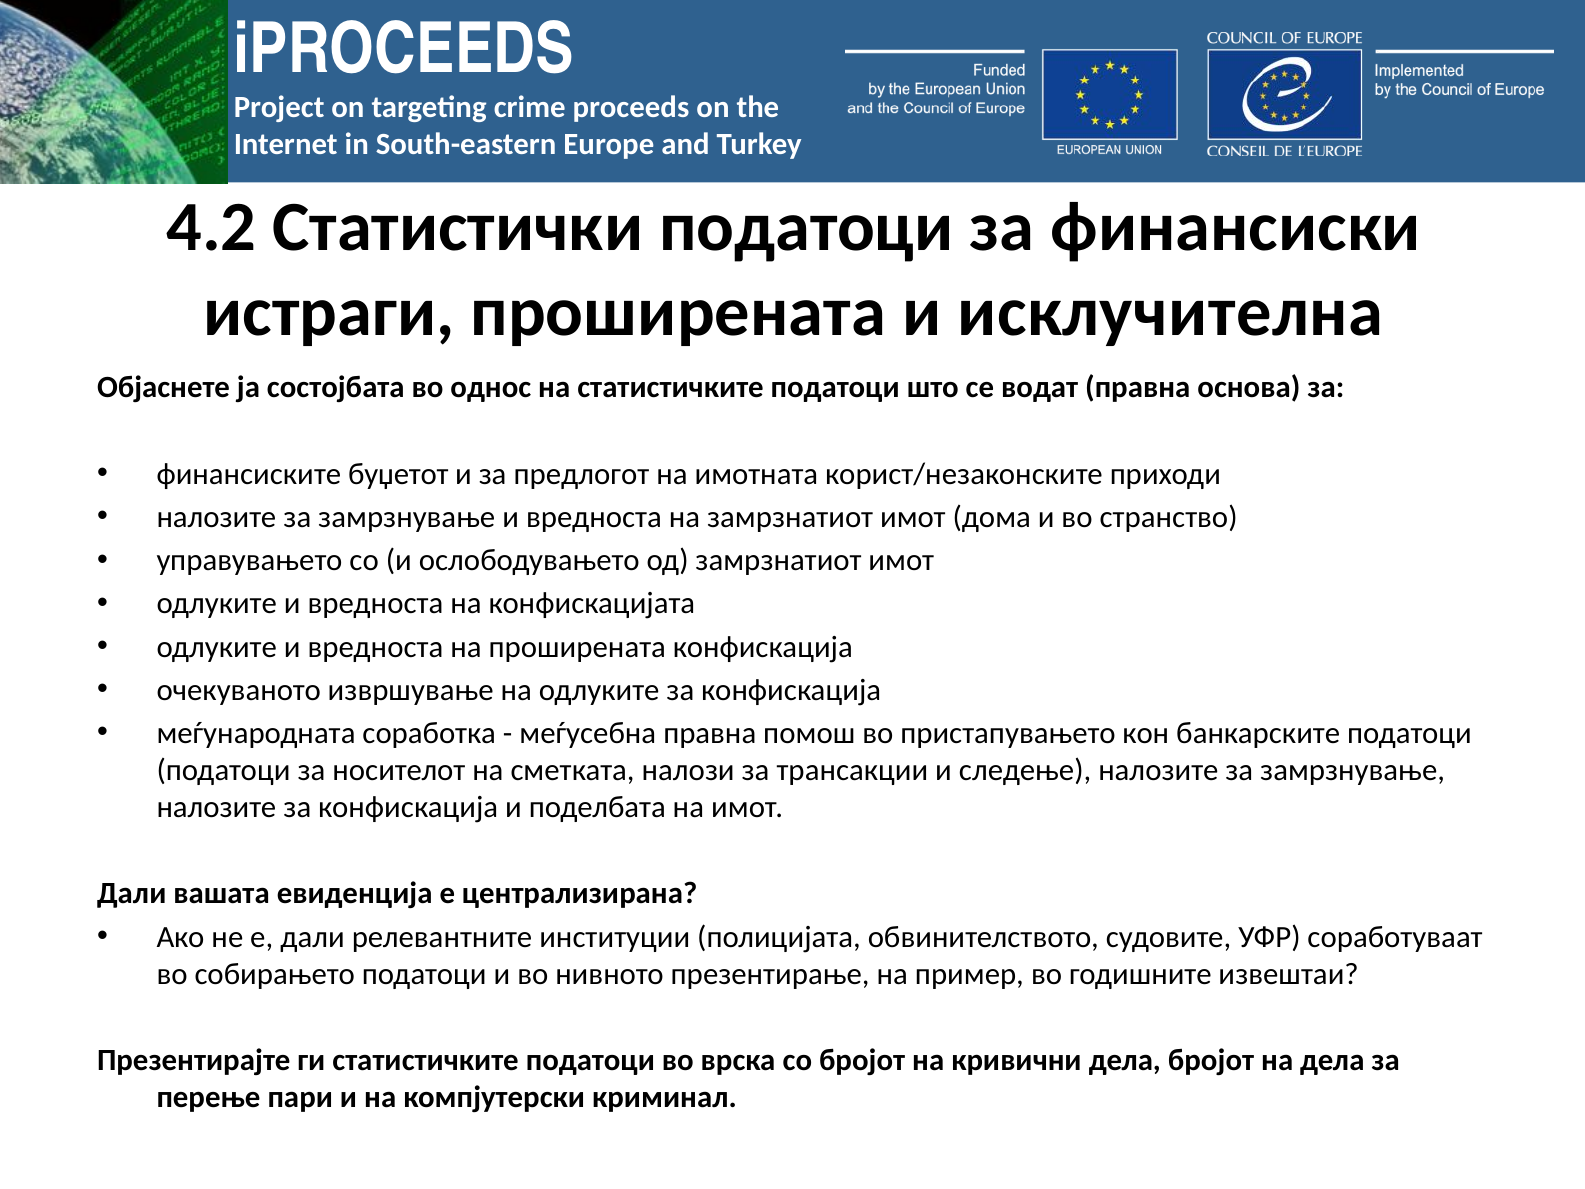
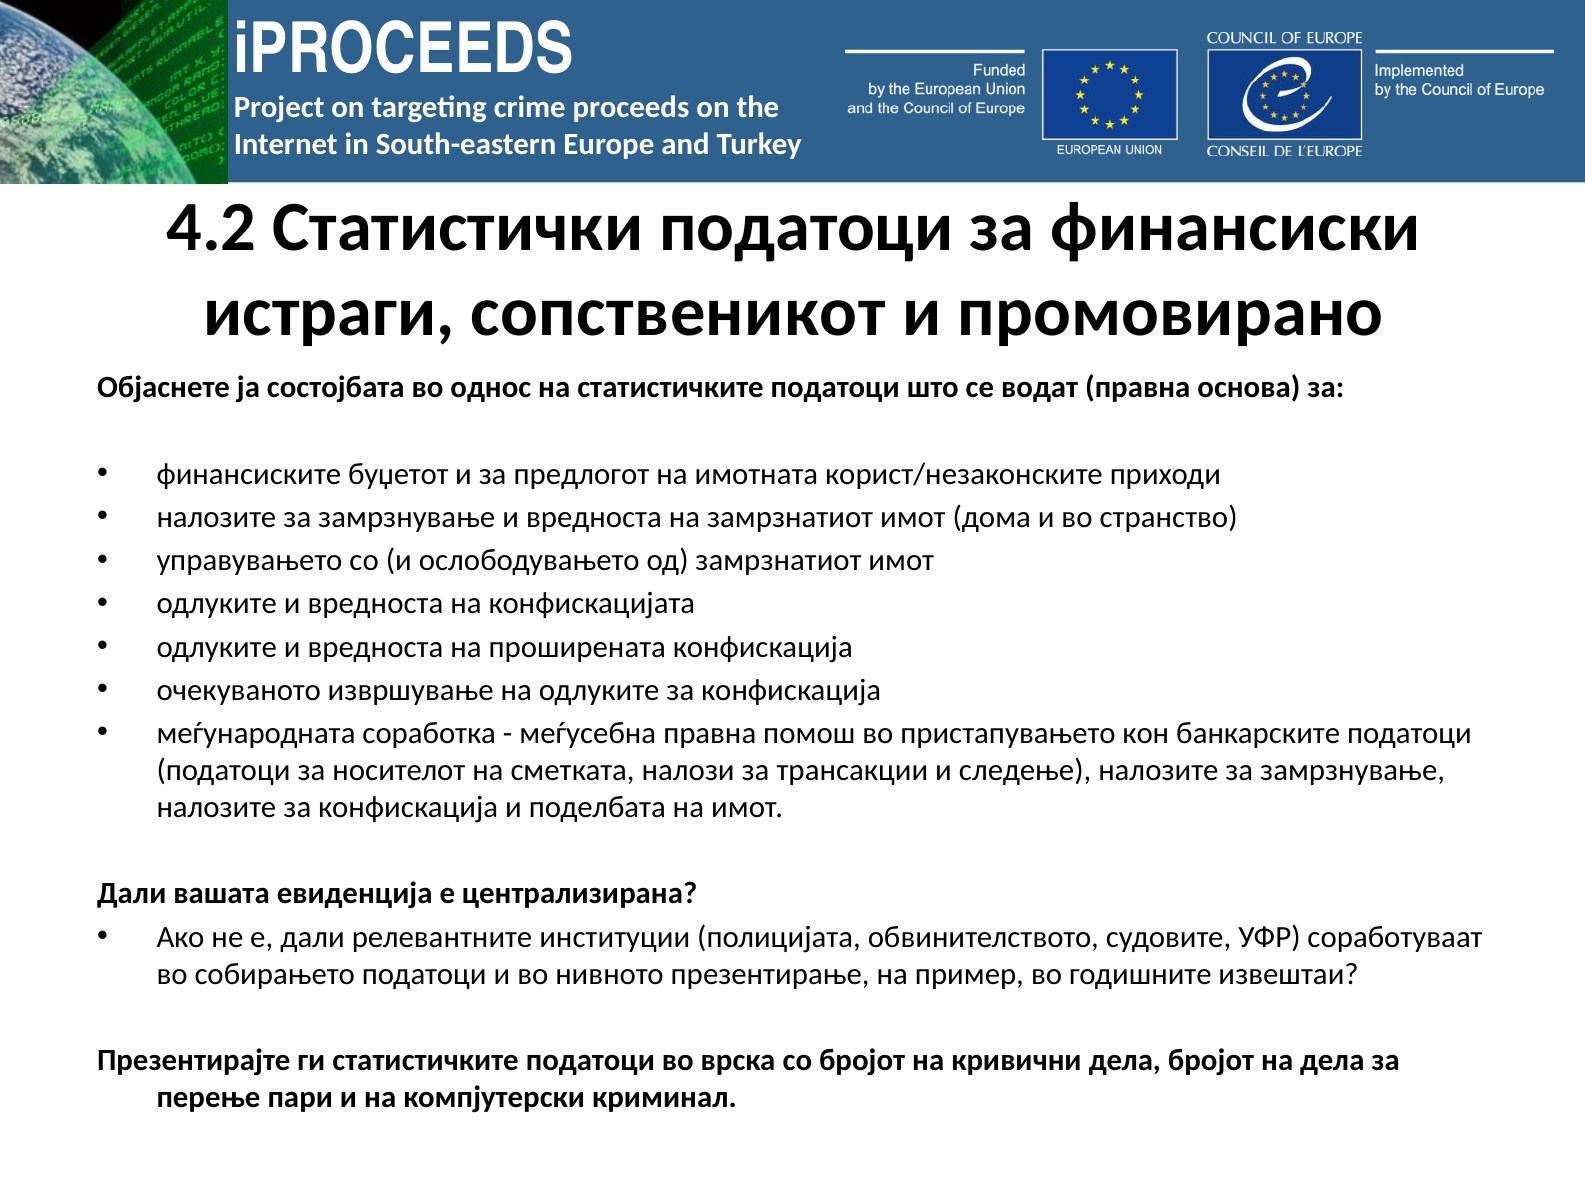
истраги проширената: проширената -> сопственикот
исклучителна: исклучителна -> промовирано
